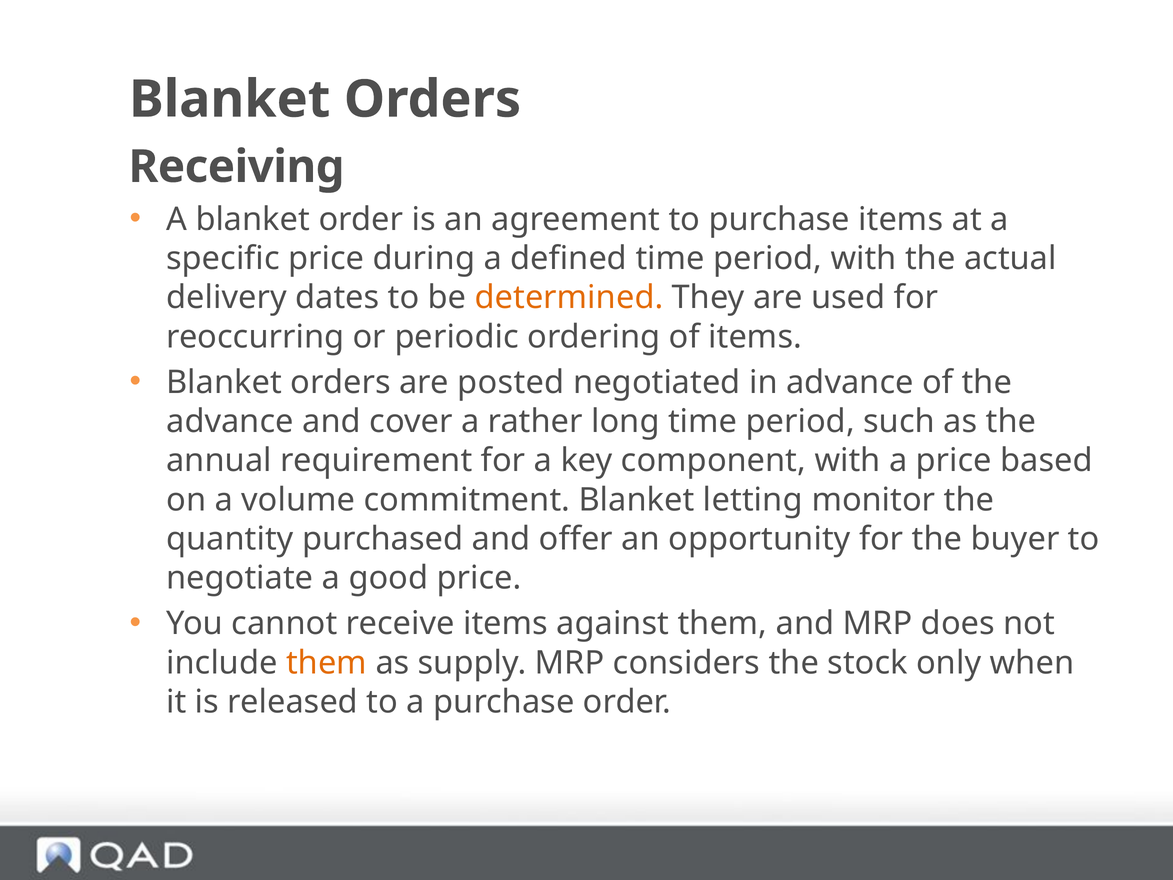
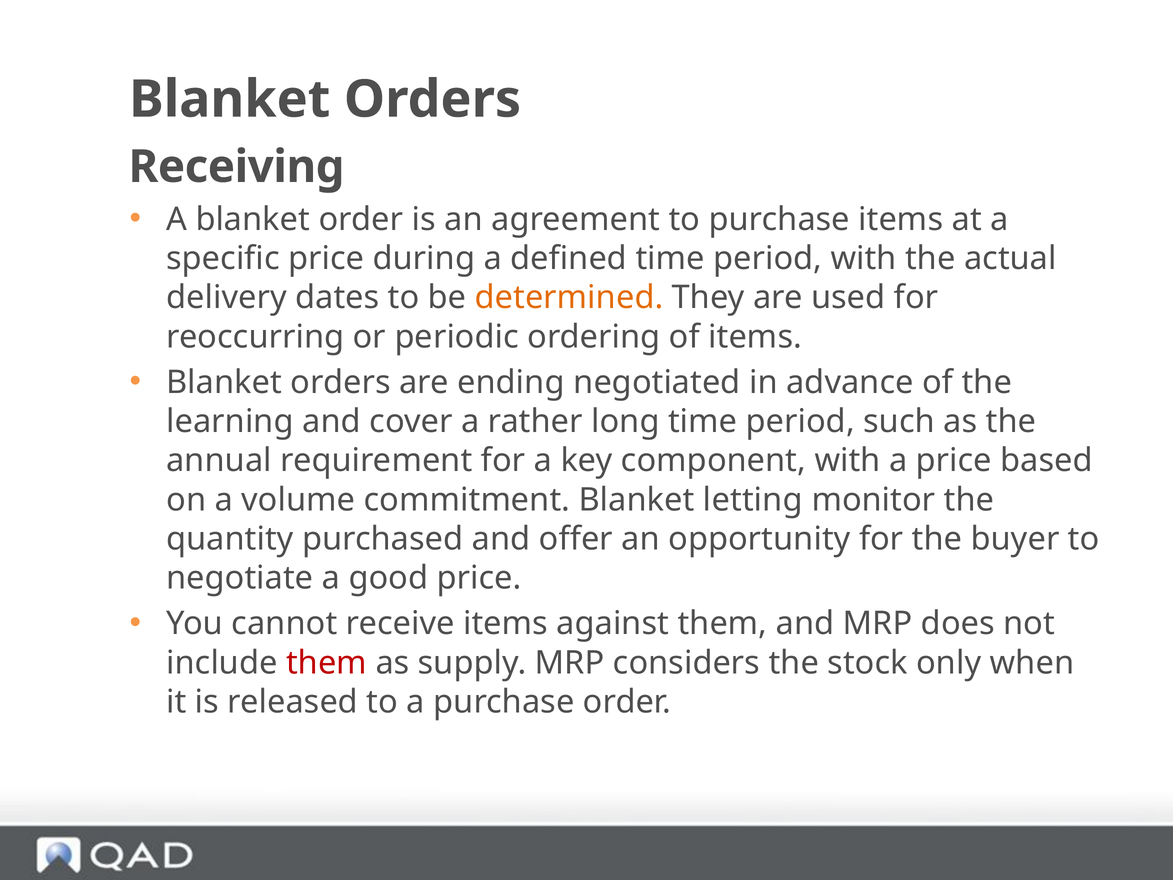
posted: posted -> ending
advance at (230, 421): advance -> learning
them at (327, 663) colour: orange -> red
